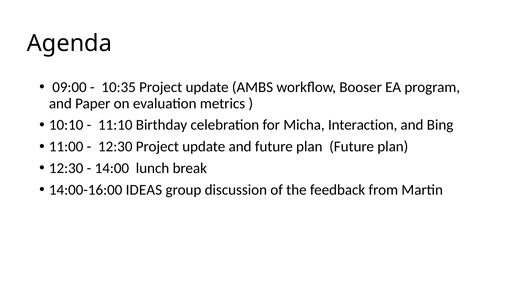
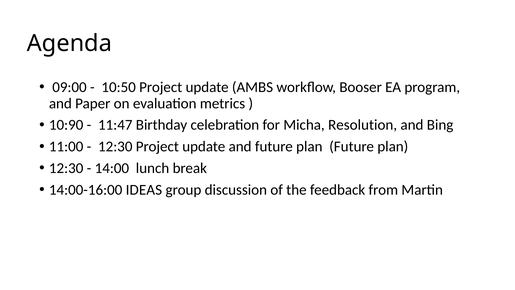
10:35: 10:35 -> 10:50
10:10: 10:10 -> 10:90
11:10: 11:10 -> 11:47
Interaction: Interaction -> Resolution
